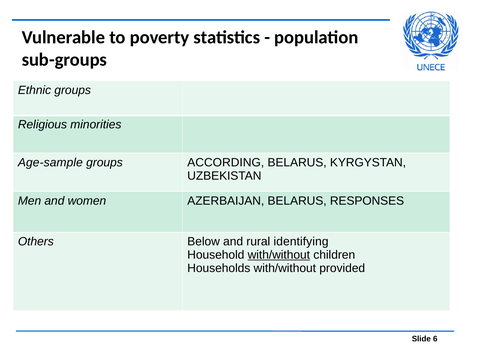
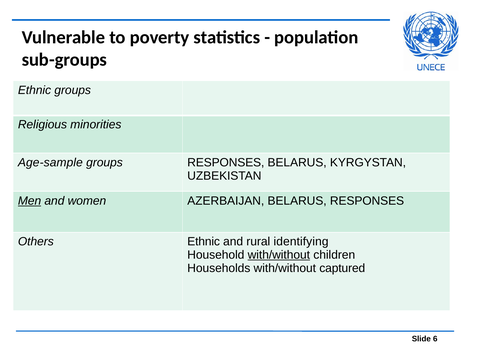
groups ACCORDING: ACCORDING -> RESPONSES
Men underline: none -> present
Others Below: Below -> Ethnic
provided: provided -> captured
